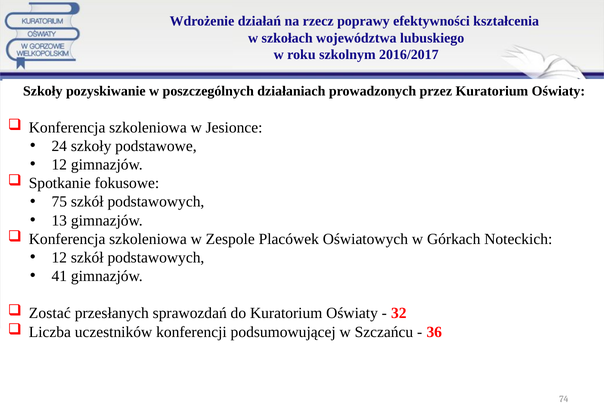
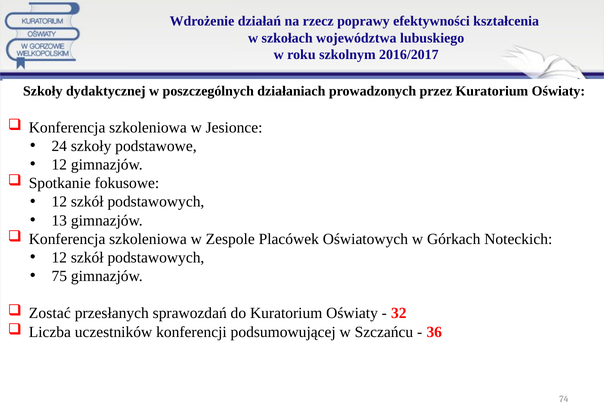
pozyskiwanie: pozyskiwanie -> dydaktycznej
75 at (59, 202): 75 -> 12
41: 41 -> 75
